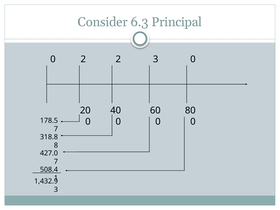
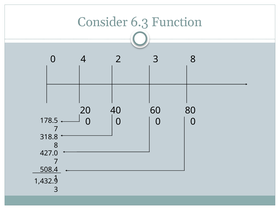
Principal: Principal -> Function
0 2: 2 -> 4
3 0: 0 -> 8
